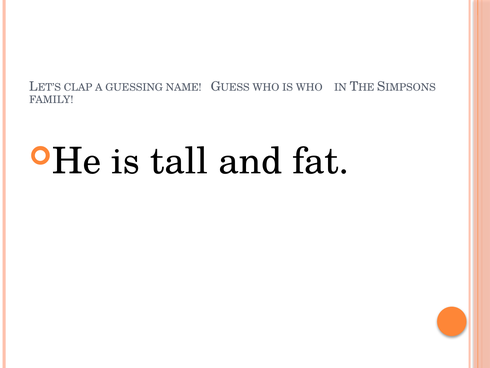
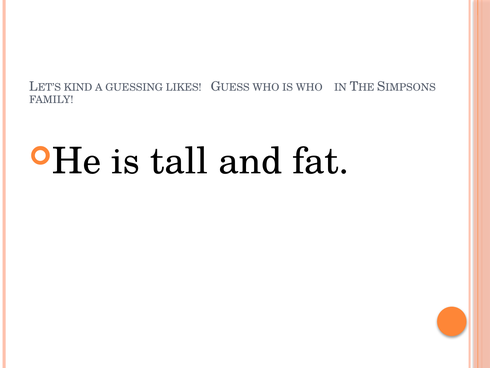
CLAP: CLAP -> KIND
NAME: NAME -> LIKES
